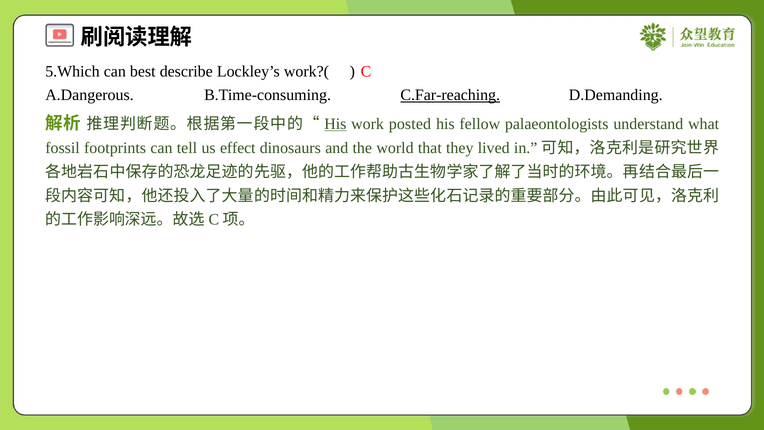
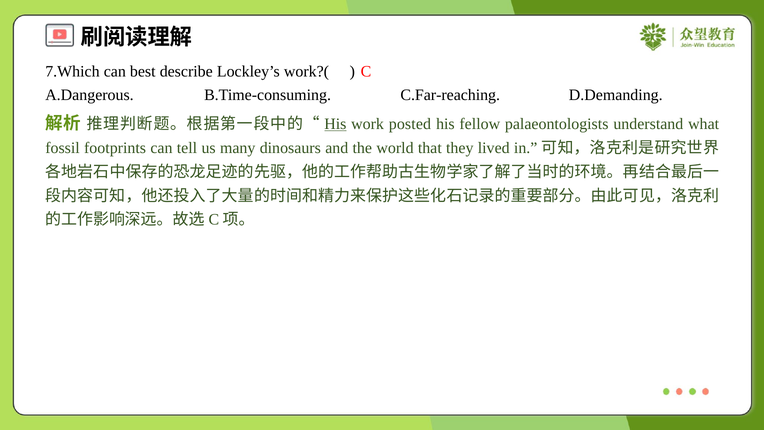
5.Which: 5.Which -> 7.Which
C.Far-reaching underline: present -> none
effect: effect -> many
